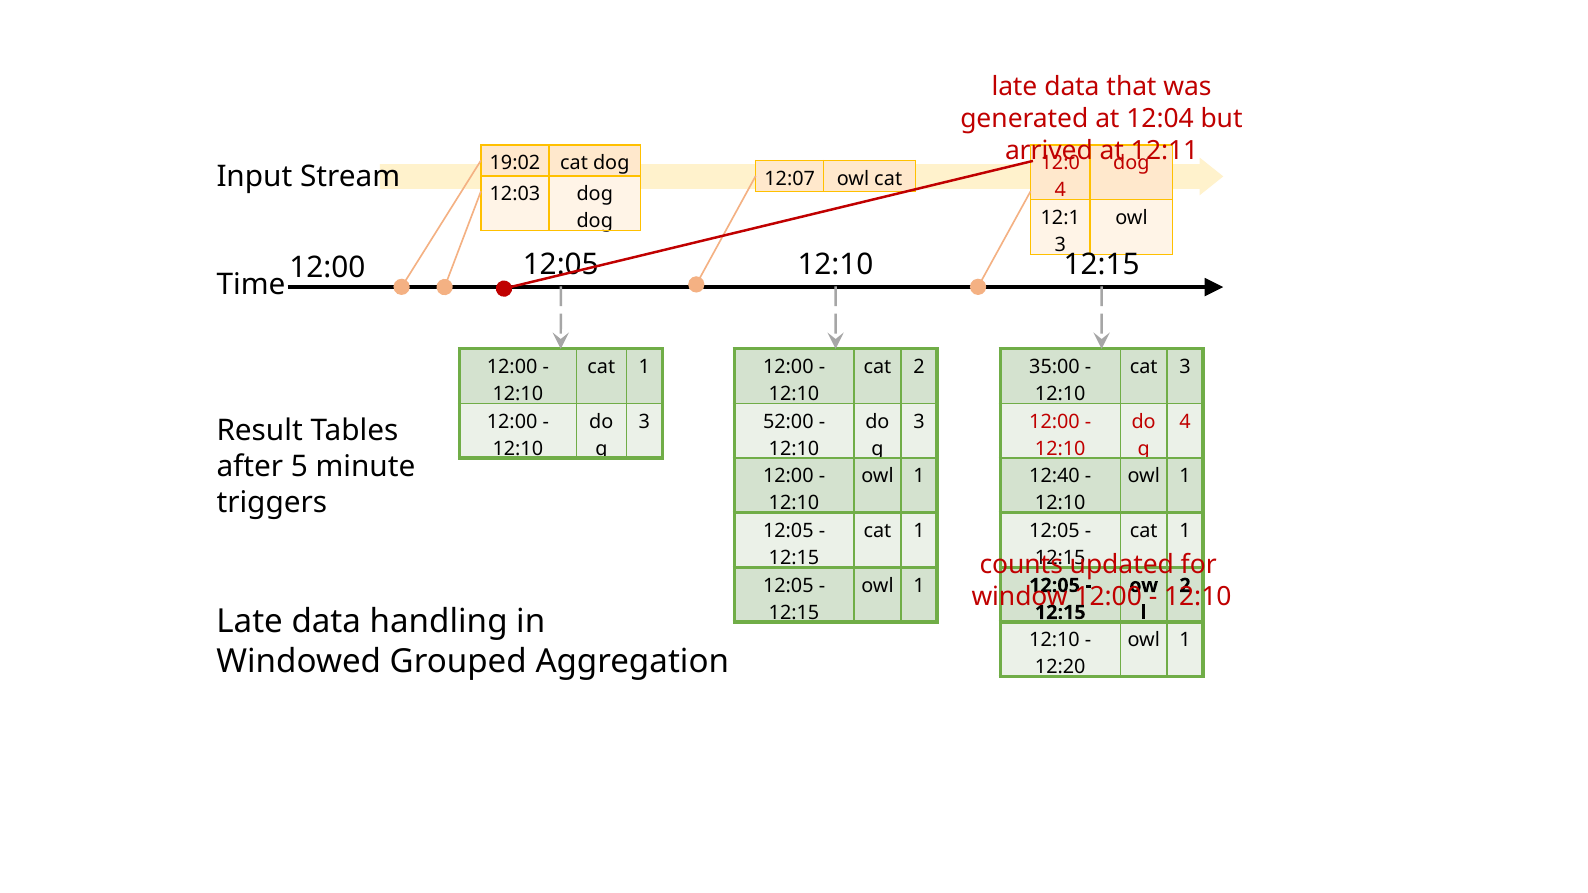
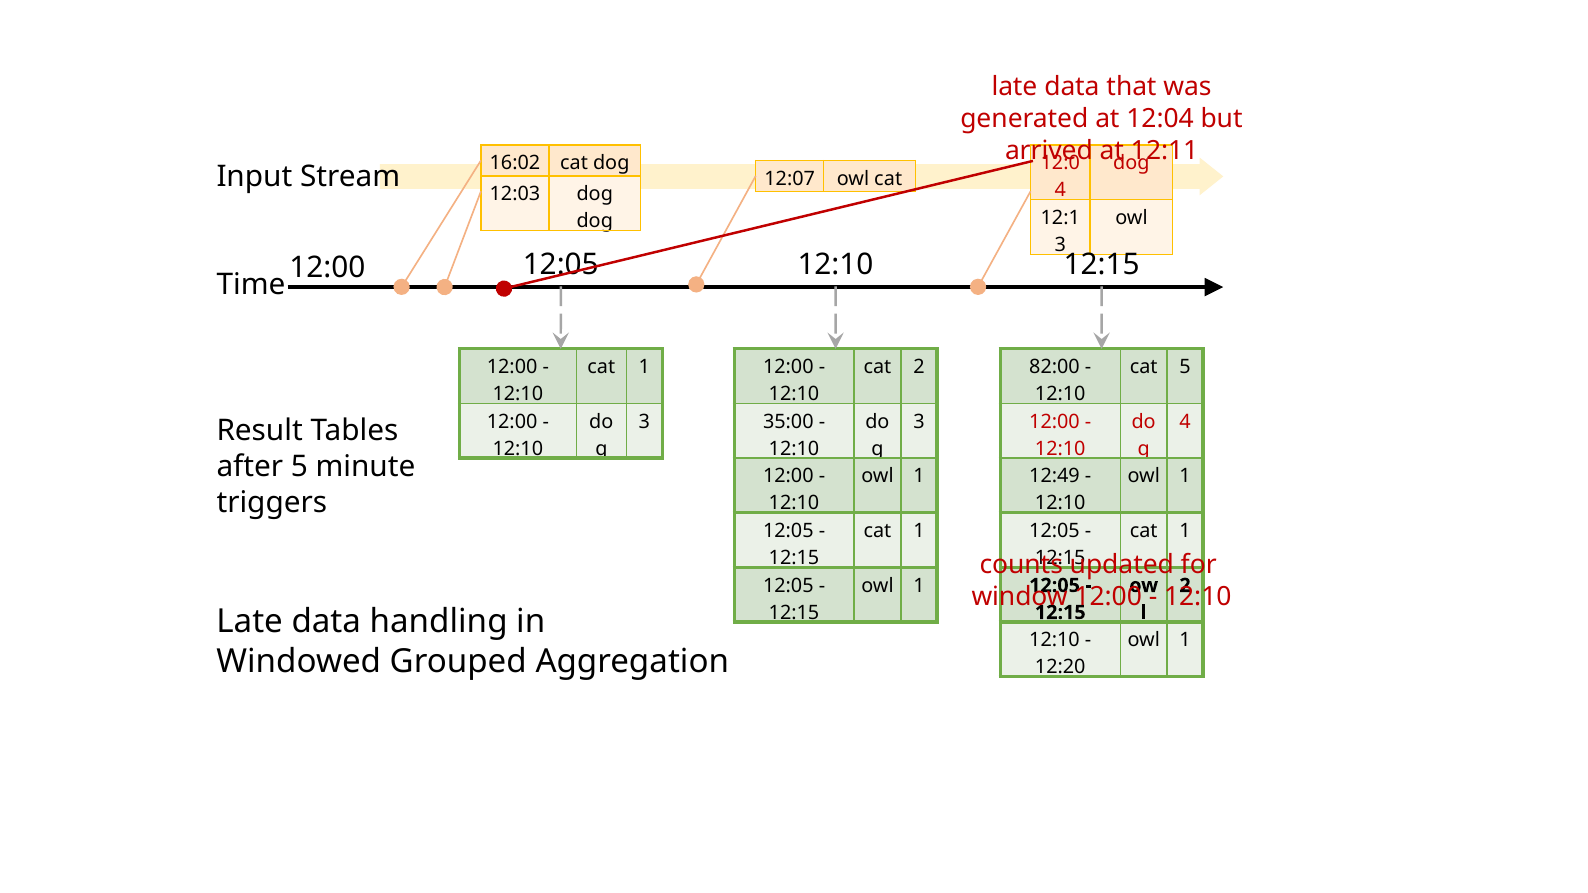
19:02: 19:02 -> 16:02
35:00: 35:00 -> 82:00
cat 3: 3 -> 5
52:00: 52:00 -> 35:00
12:40: 12:40 -> 12:49
